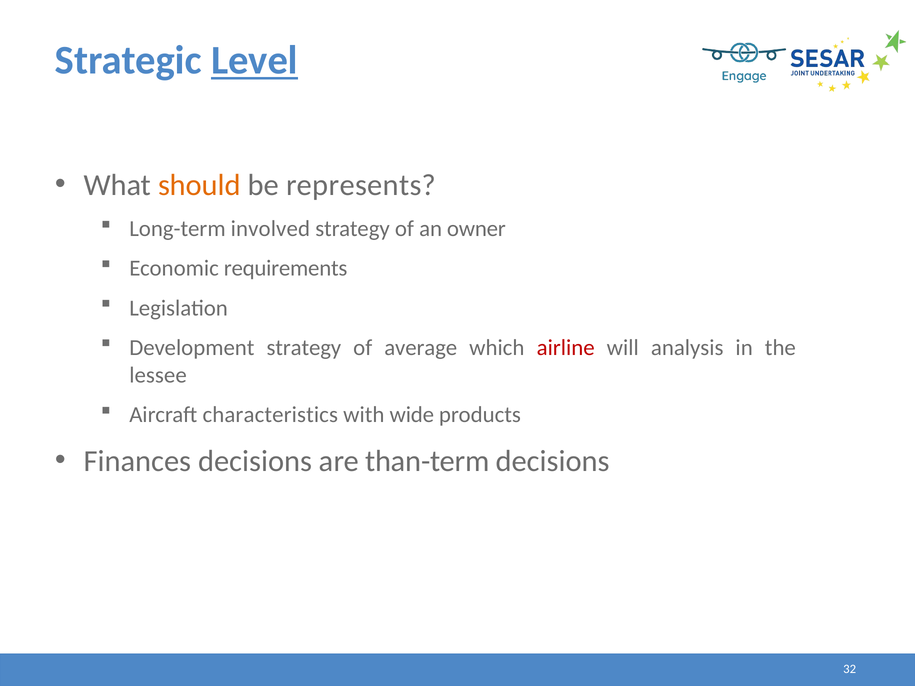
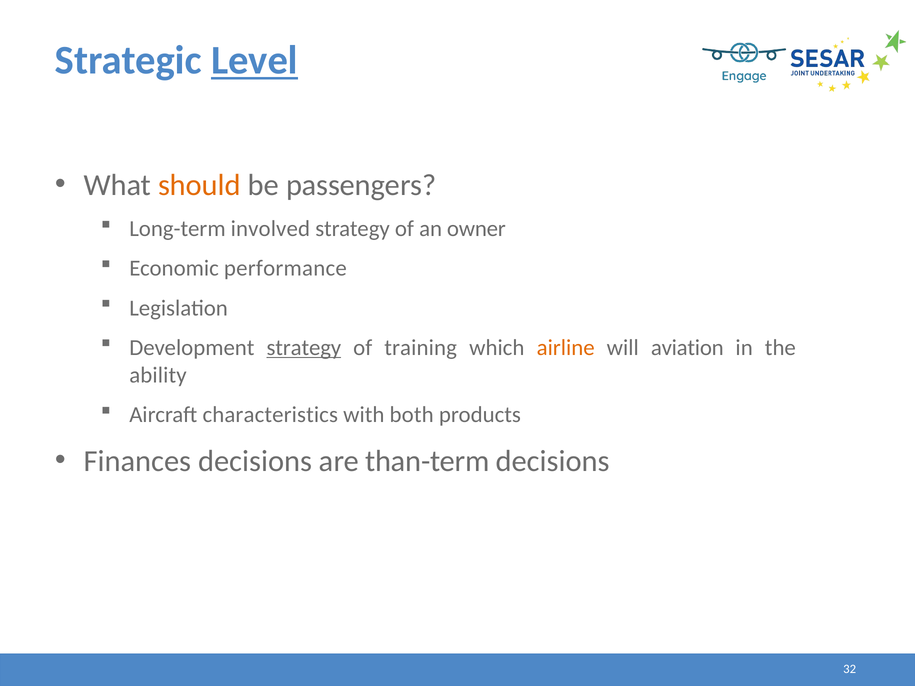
represents: represents -> passengers
requirements: requirements -> performance
strategy at (304, 348) underline: none -> present
average: average -> training
airline colour: red -> orange
analysis: analysis -> aviation
lessee: lessee -> ability
wide: wide -> both
